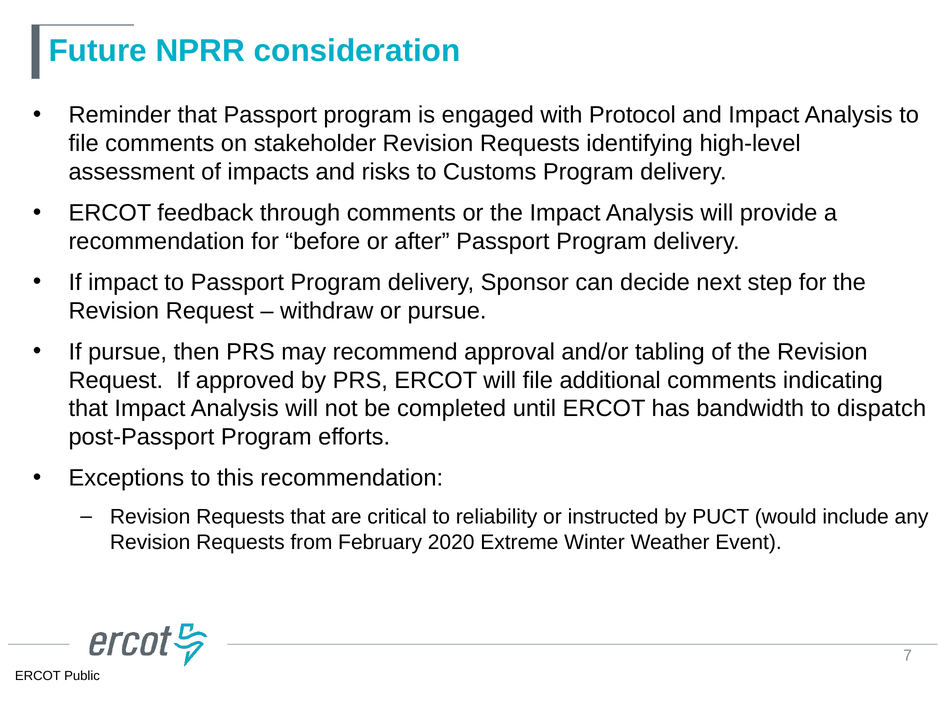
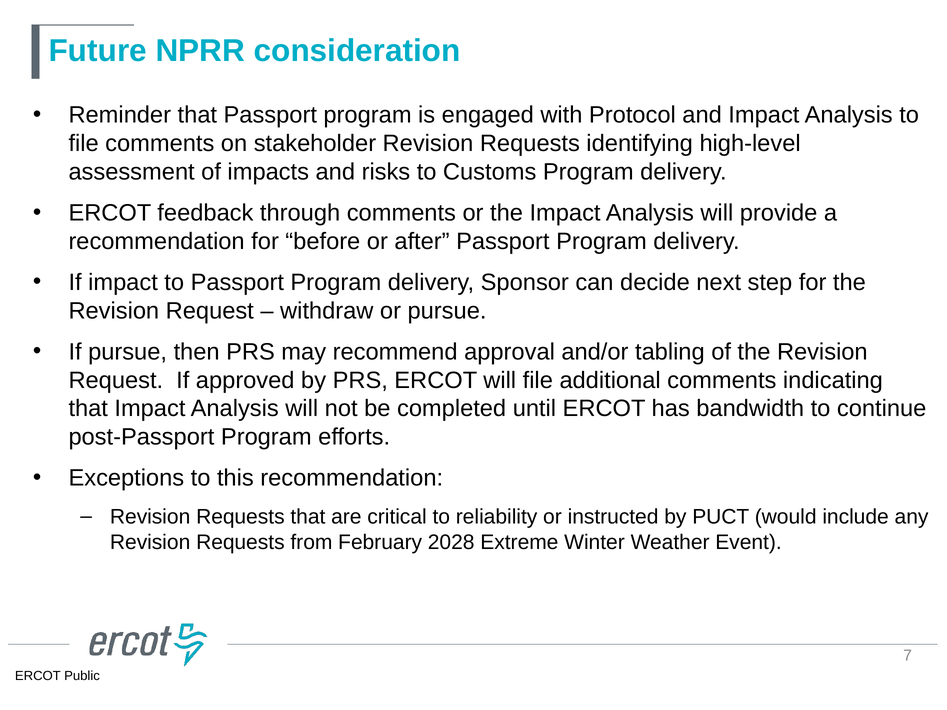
dispatch: dispatch -> continue
2020: 2020 -> 2028
